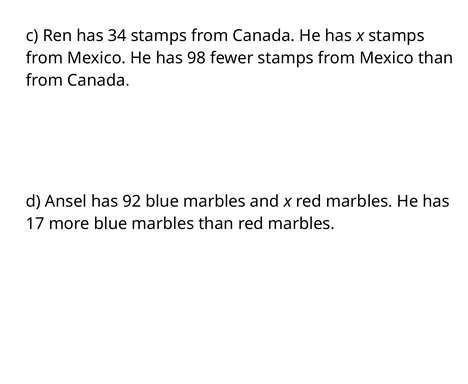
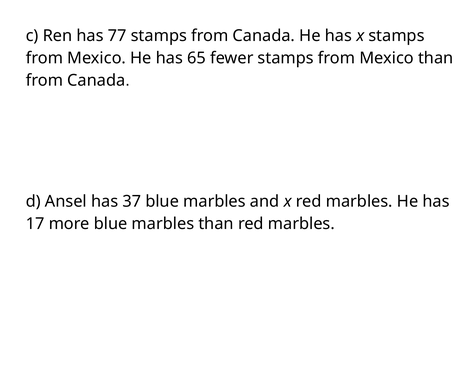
34: 34 -> 77
98: 98 -> 65
92: 92 -> 37
